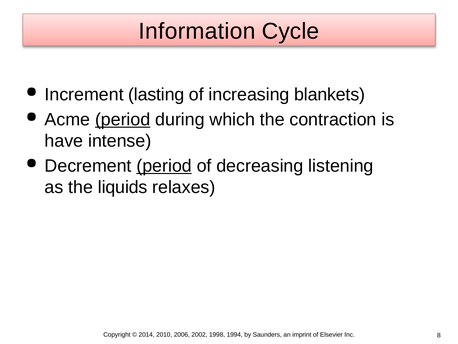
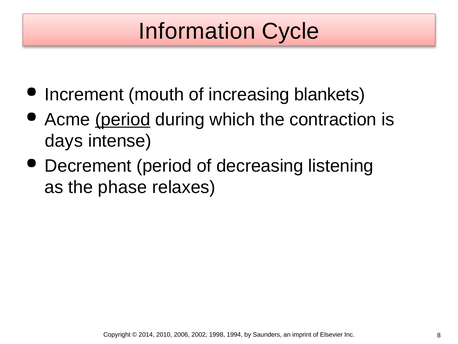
lasting: lasting -> mouth
have: have -> days
period at (164, 166) underline: present -> none
liquids: liquids -> phase
